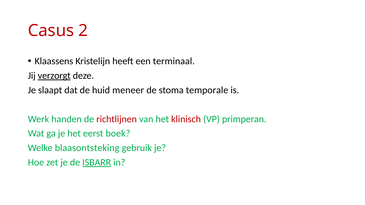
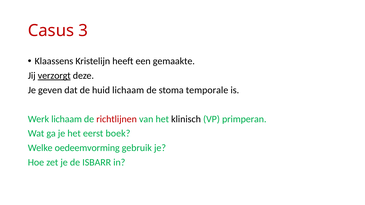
2: 2 -> 3
terminaal: terminaal -> gemaakte
slaapt: slaapt -> geven
huid meneer: meneer -> lichaam
Werk handen: handen -> lichaam
klinisch colour: red -> black
blaasontsteking: blaasontsteking -> oedeemvorming
ISBARR underline: present -> none
